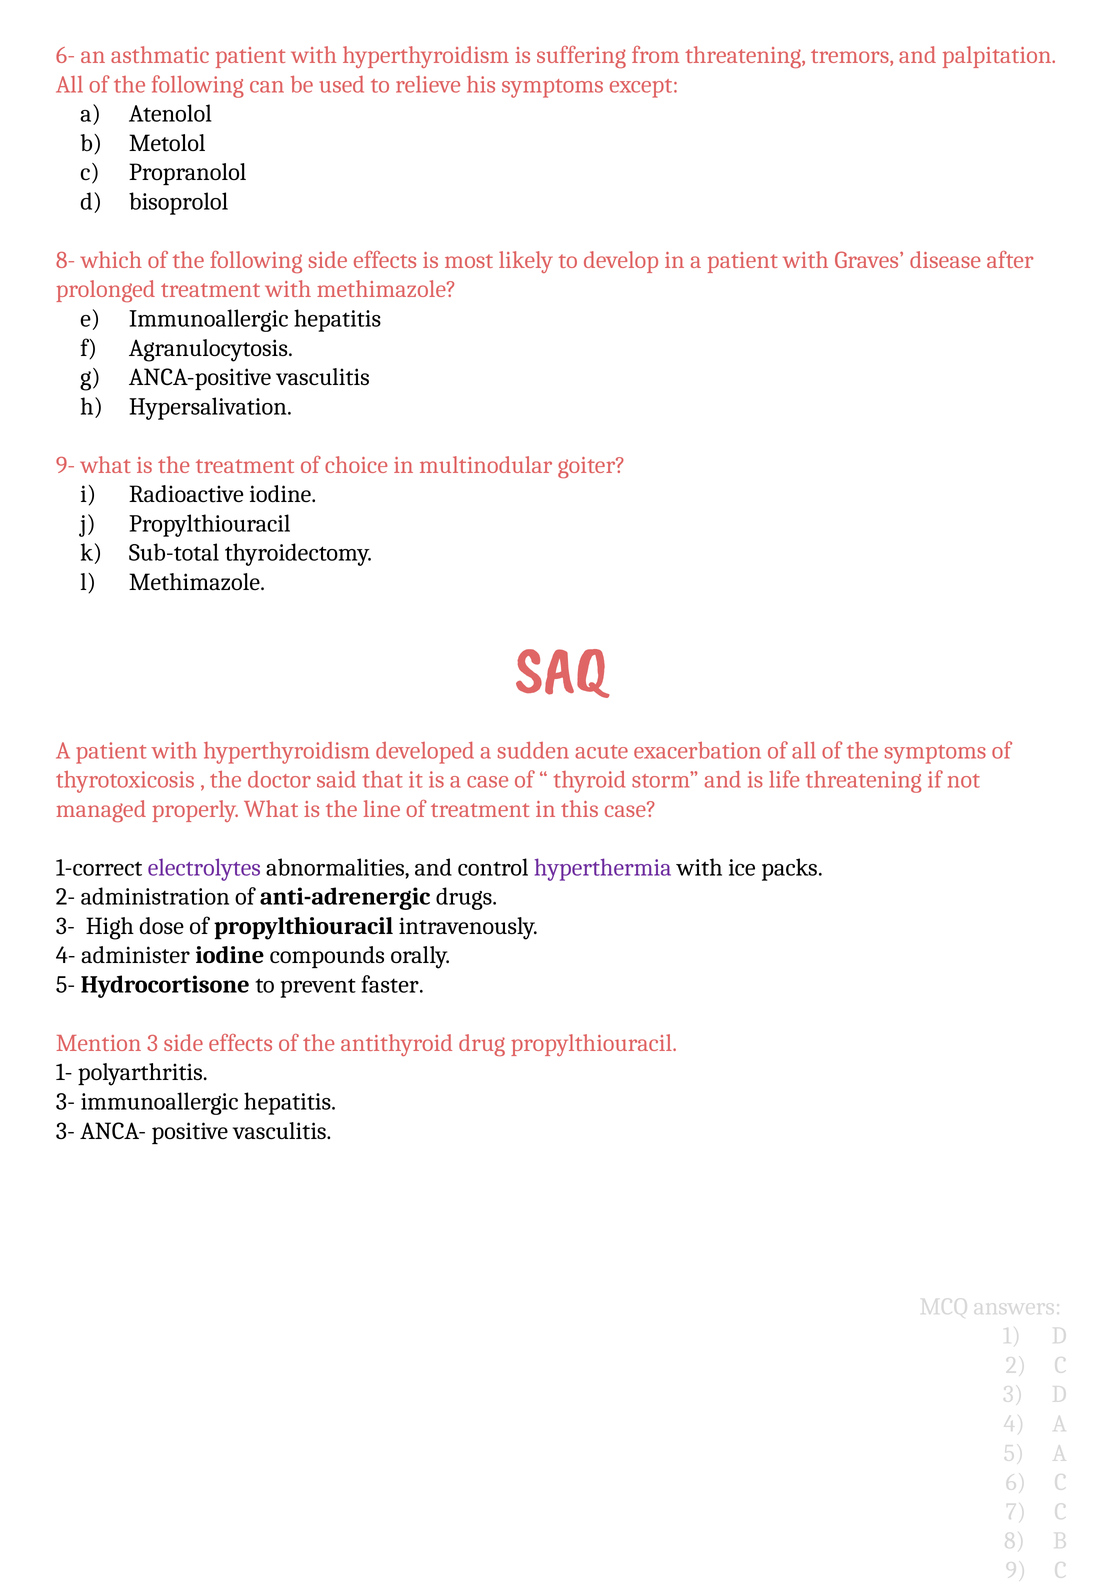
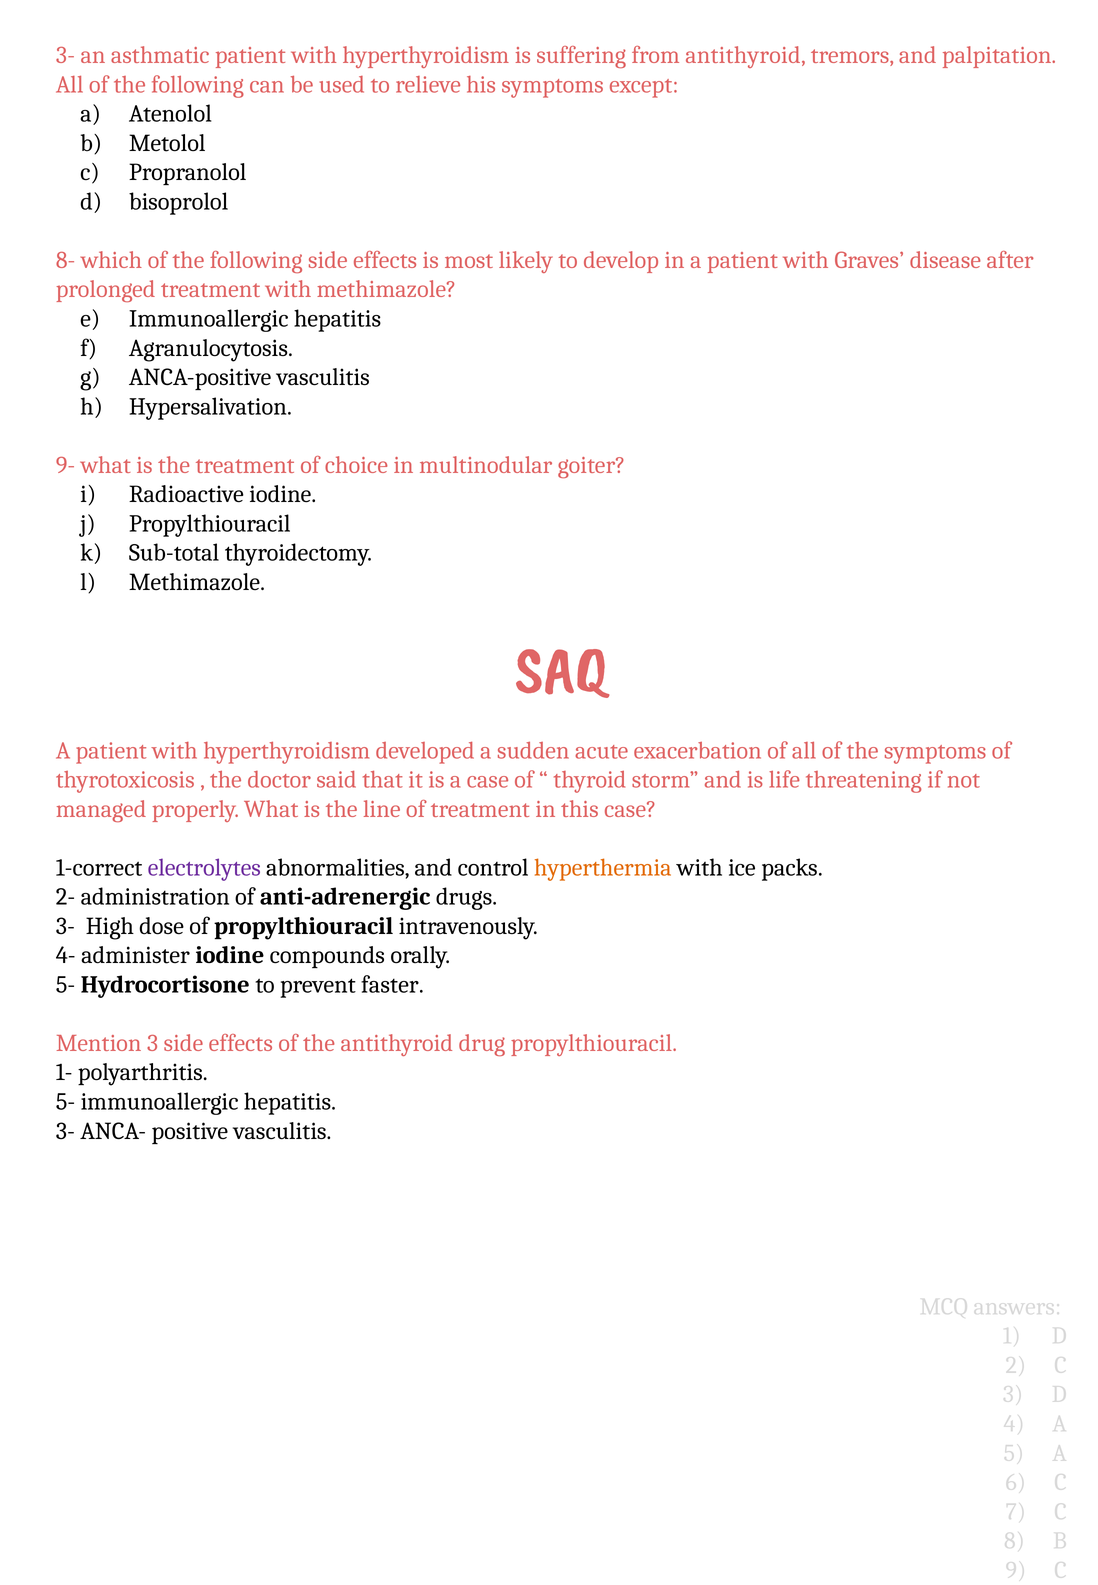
6- at (66, 55): 6- -> 3-
from threatening: threatening -> antithyroid
hyperthermia colour: purple -> orange
3- at (65, 1102): 3- -> 5-
